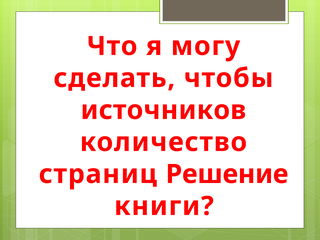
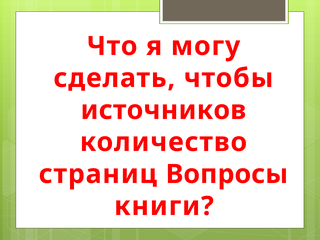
Решение: Решение -> Вопросы
